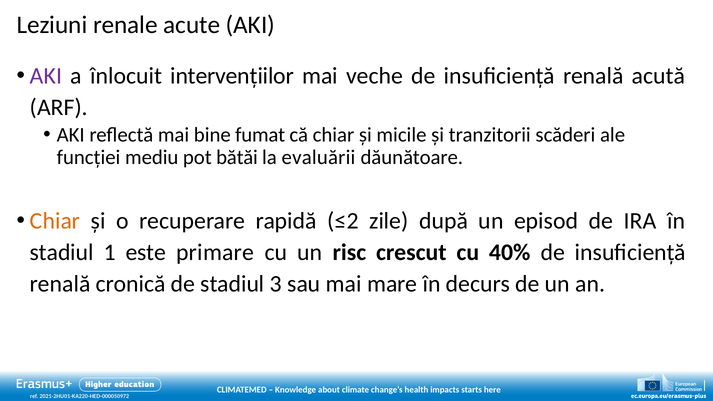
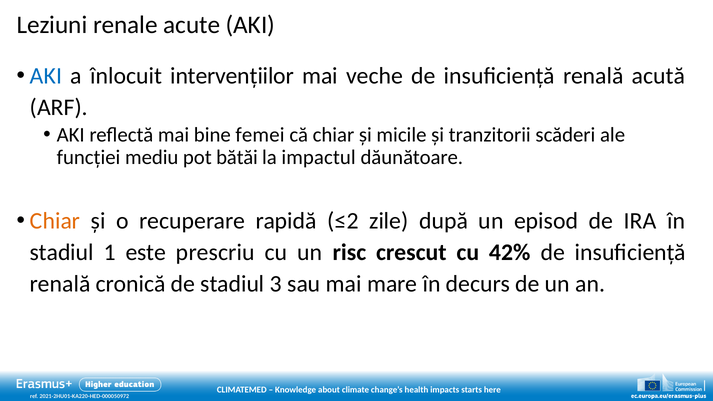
AKI at (46, 76) colour: purple -> blue
fumat: fumat -> femei
evaluării: evaluării -> impactul
primare: primare -> prescriu
40%: 40% -> 42%
